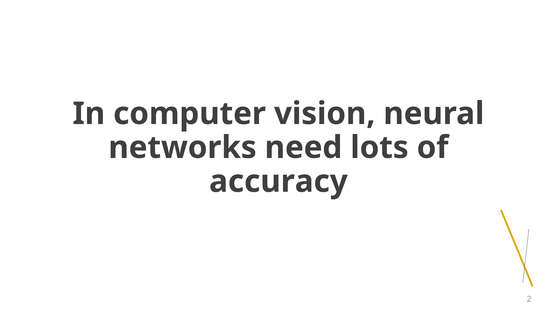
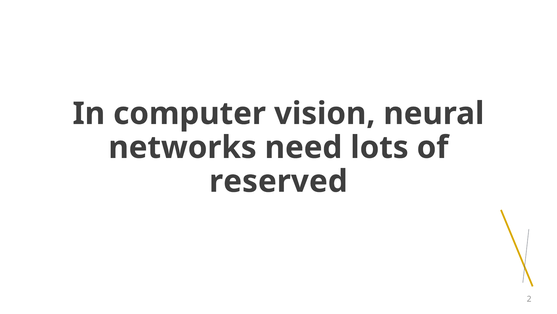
accuracy: accuracy -> reserved
